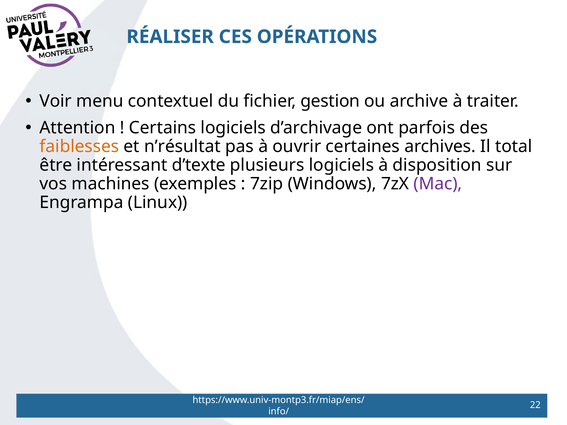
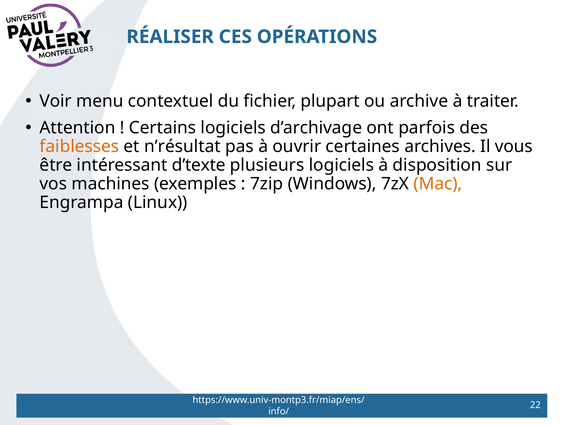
gestion: gestion -> plupart
total: total -> vous
Mac colour: purple -> orange
